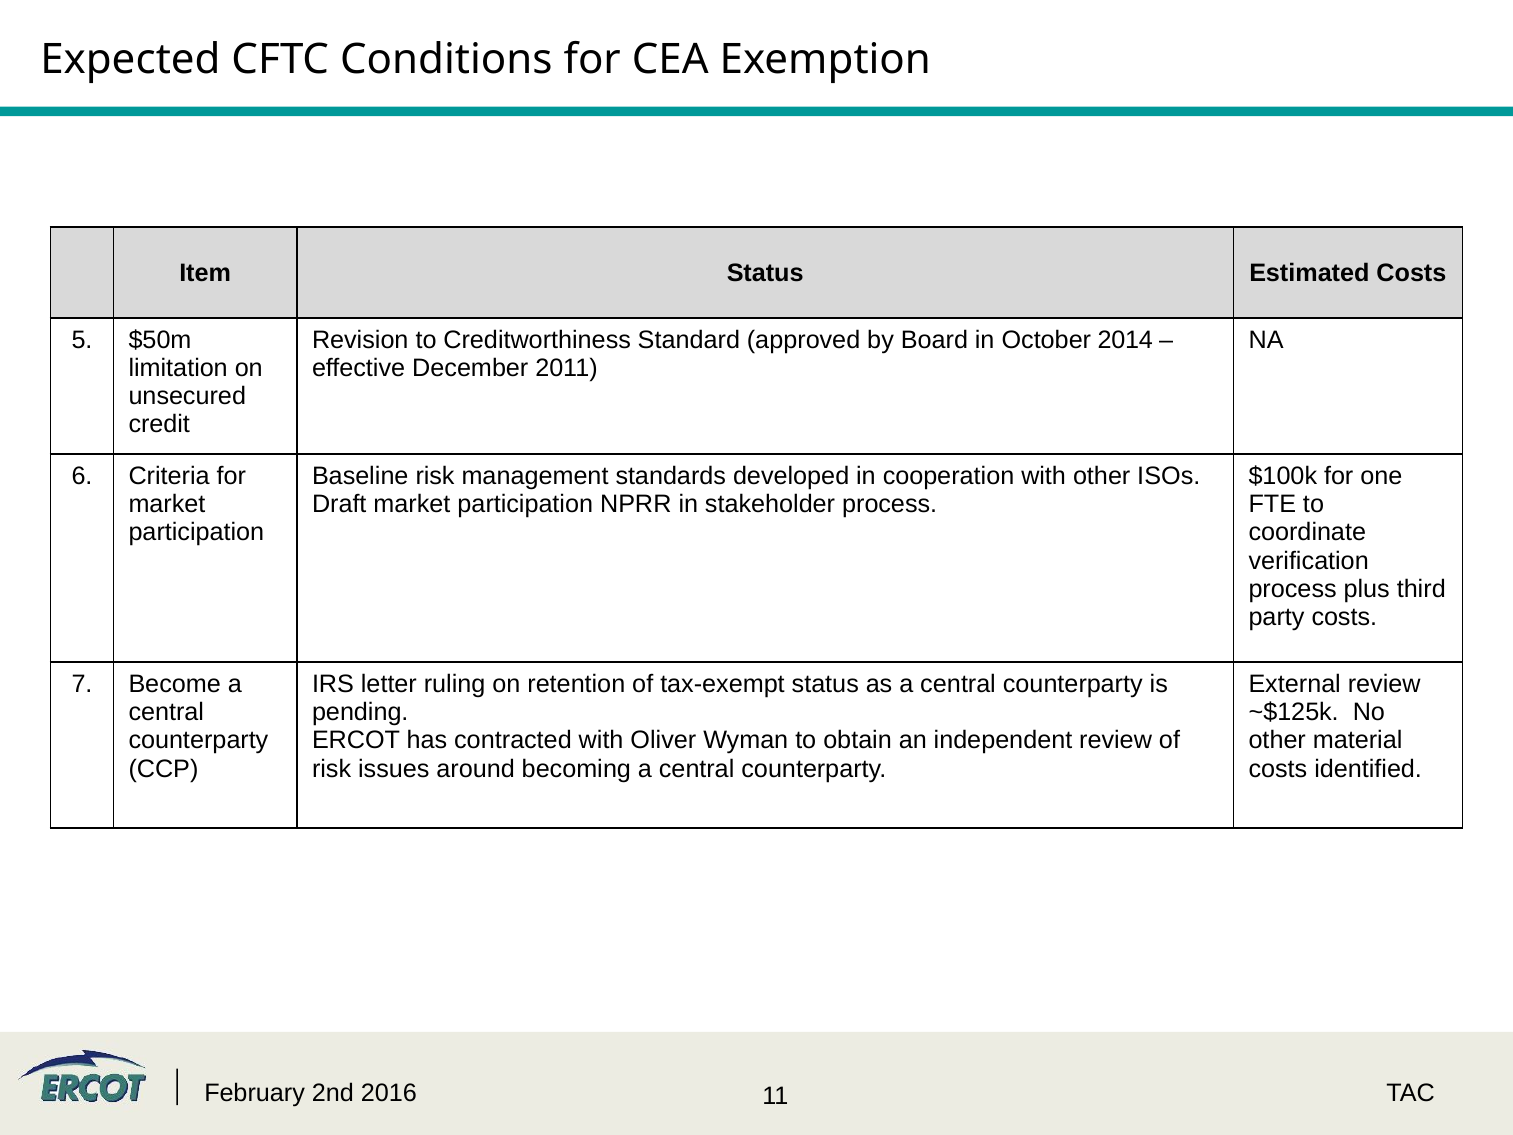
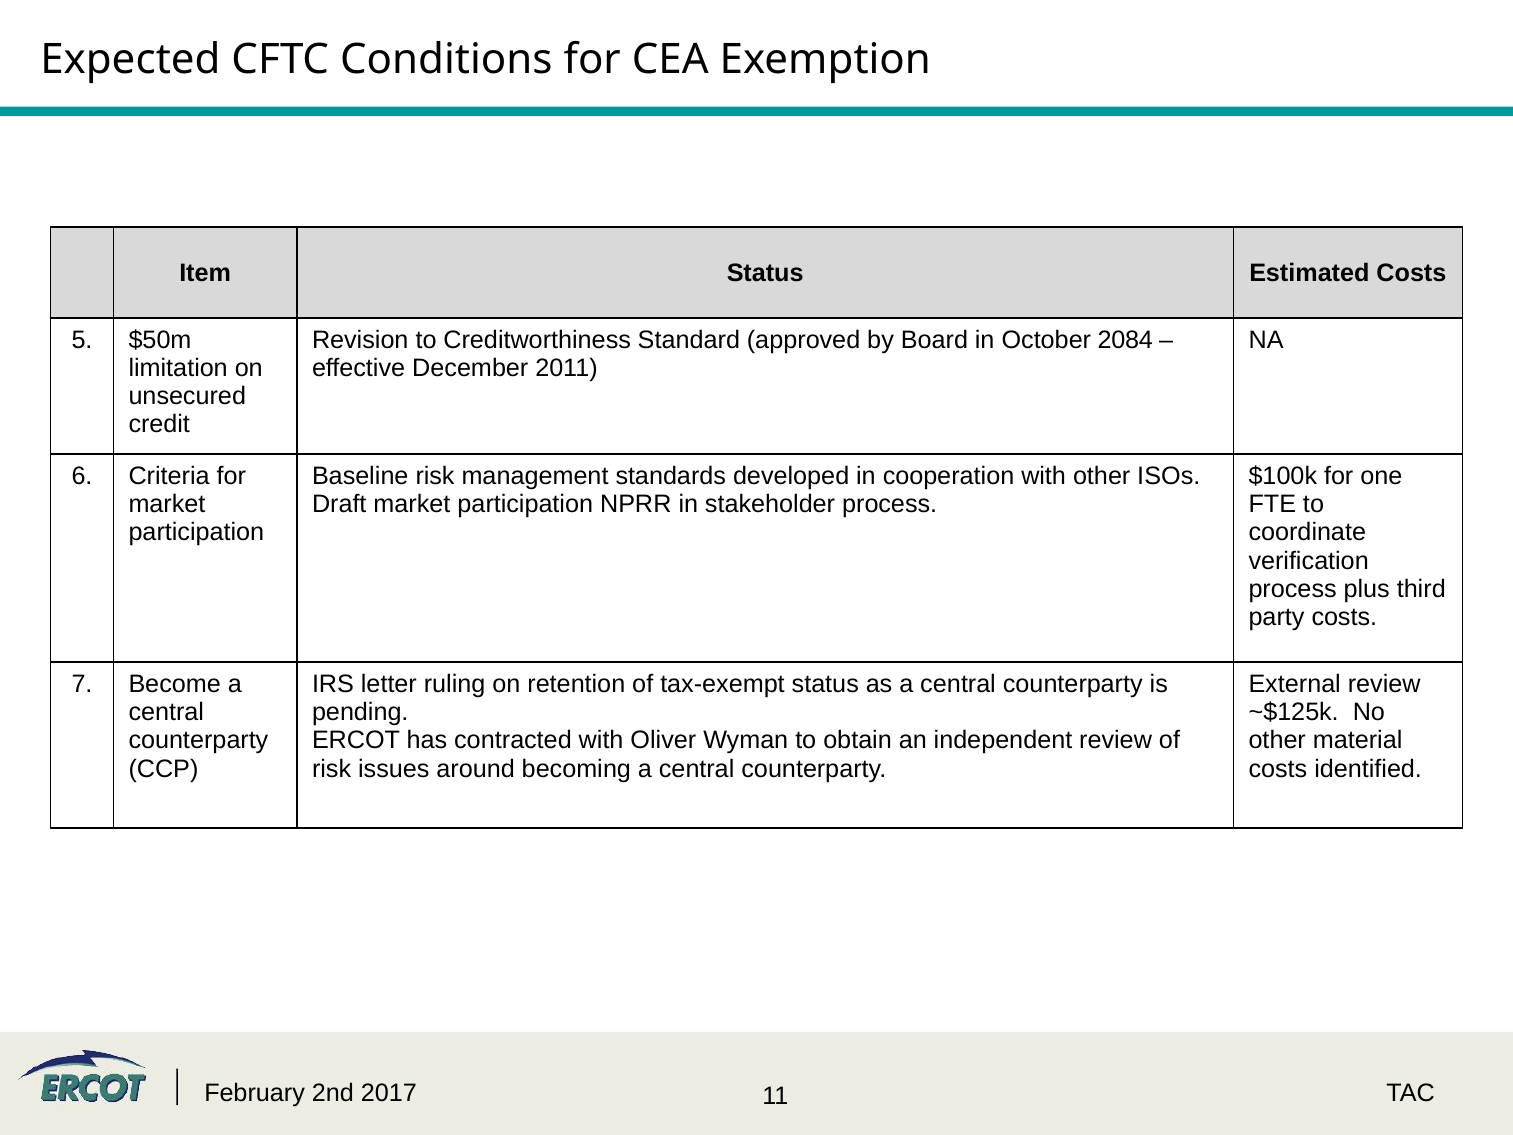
2014: 2014 -> 2084
2016: 2016 -> 2017
